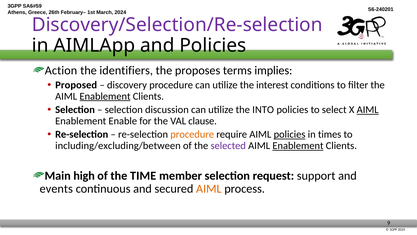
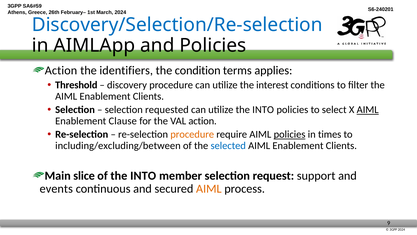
Discovery/Selection/Re-selection colour: purple -> blue
proposes: proposes -> condition
implies: implies -> applies
Proposed: Proposed -> Threshold
Enablement at (105, 96) underline: present -> none
discussion: discussion -> requested
Enable: Enable -> Clause
VAL clause: clause -> action
selected colour: purple -> blue
Enablement at (298, 145) underline: present -> none
high: high -> slice
of the TIME: TIME -> INTO
